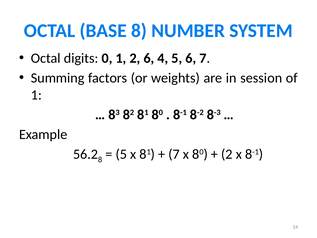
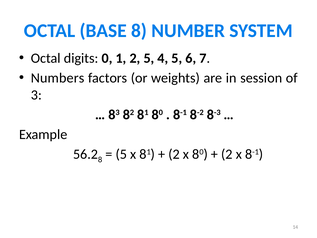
2 6: 6 -> 5
Summing: Summing -> Numbers
1 at (36, 95): 1 -> 3
7 at (174, 154): 7 -> 2
